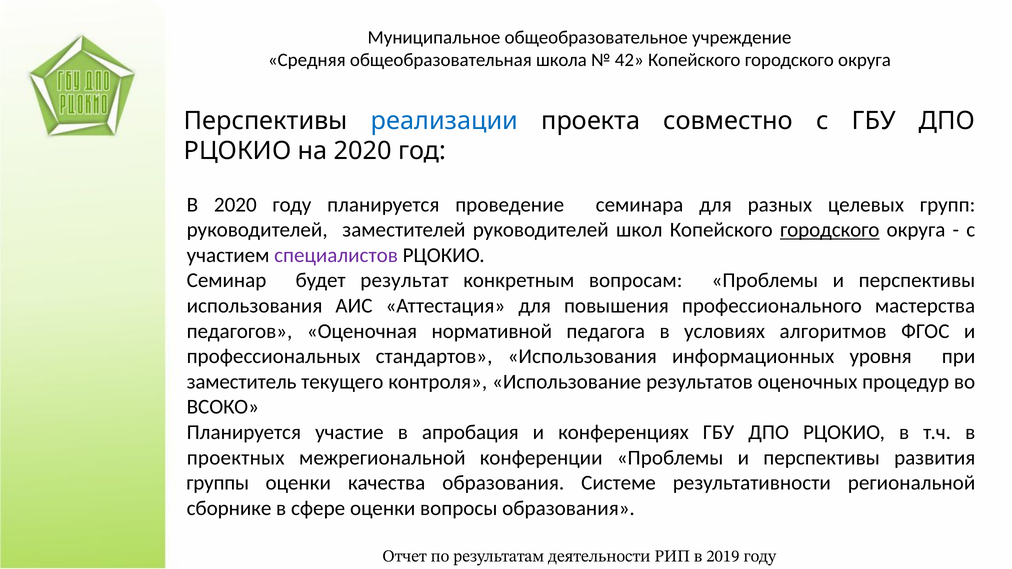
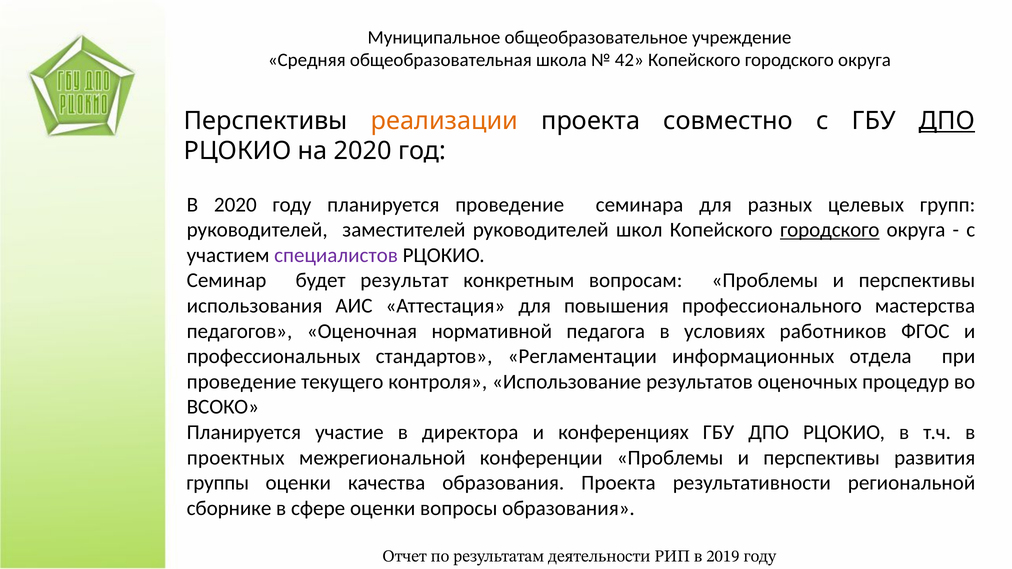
реализации colour: blue -> orange
ДПО at (947, 121) underline: none -> present
алгоритмов: алгоритмов -> работников
стандартов Использования: Использования -> Регламентации
уровня: уровня -> отдела
заместитель at (242, 382): заместитель -> проведение
апробация: апробация -> директора
образования Системе: Системе -> Проекта
